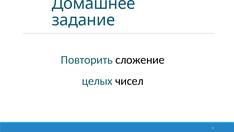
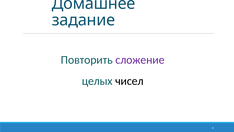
сложение colour: black -> purple
